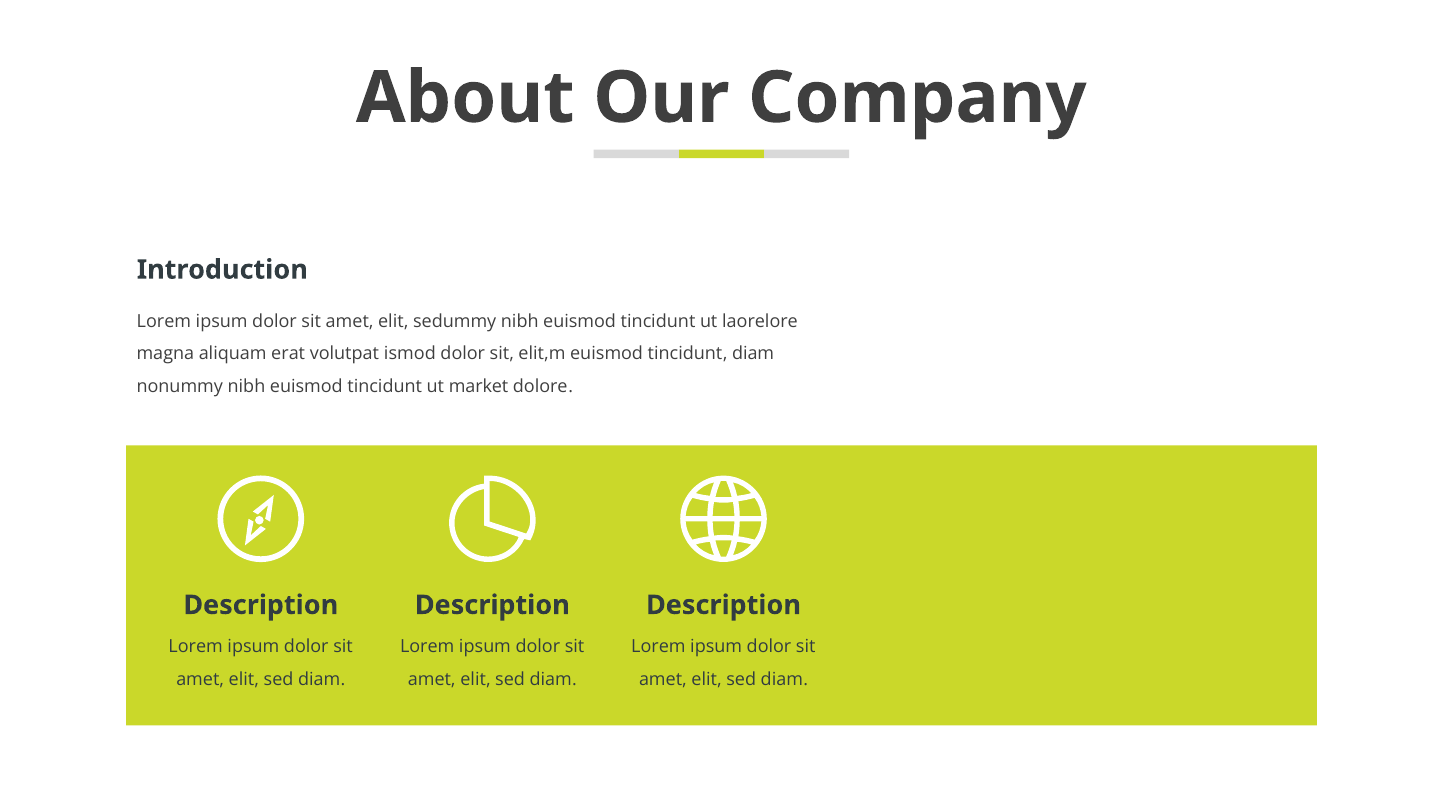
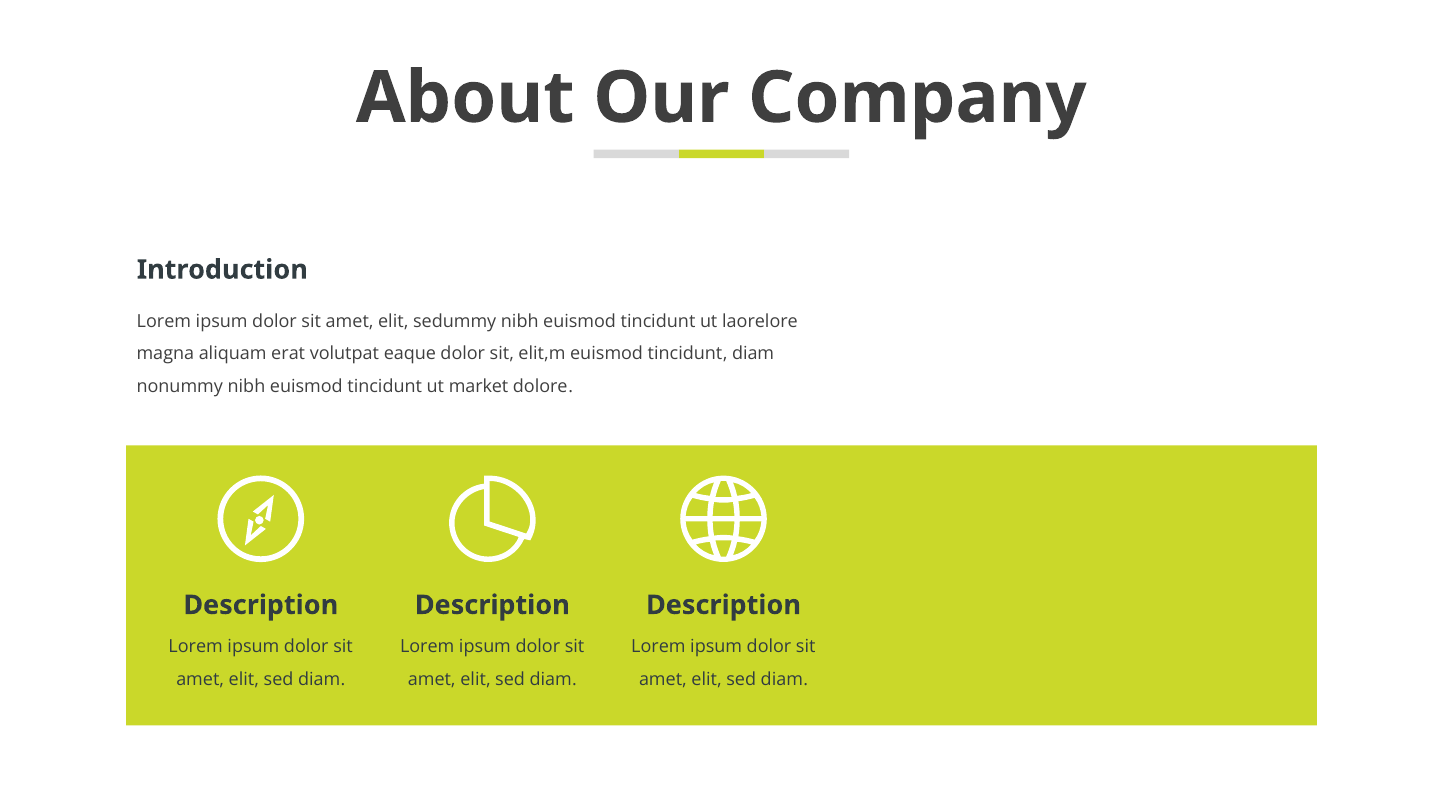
ismod: ismod -> eaque
